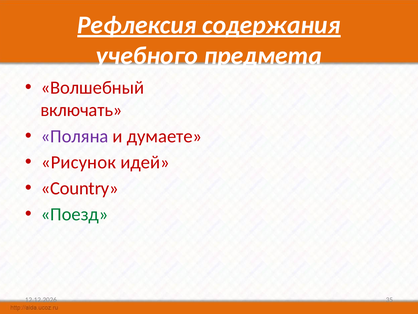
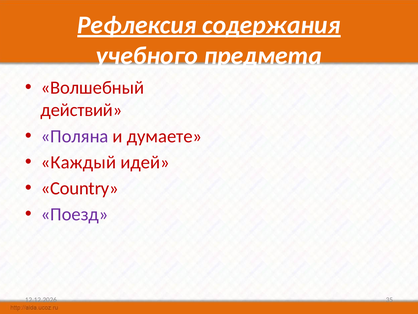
включать: включать -> действий
Рисунок: Рисунок -> Каждый
Поезд colour: green -> purple
